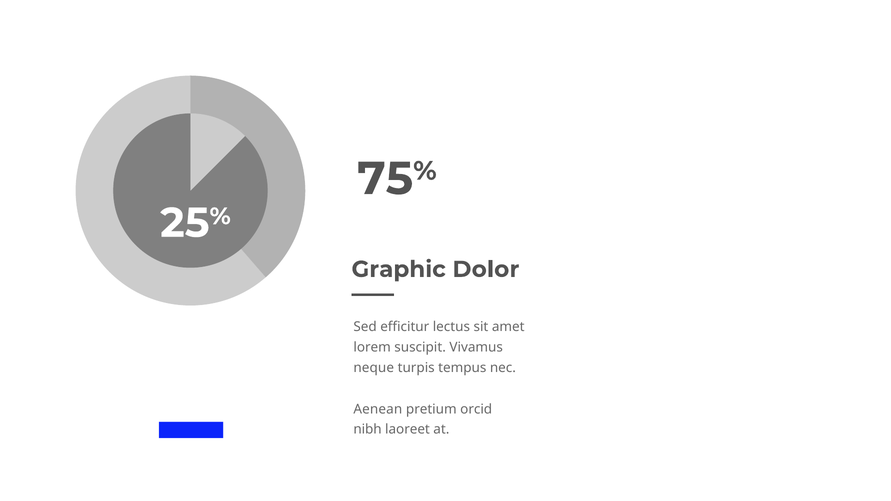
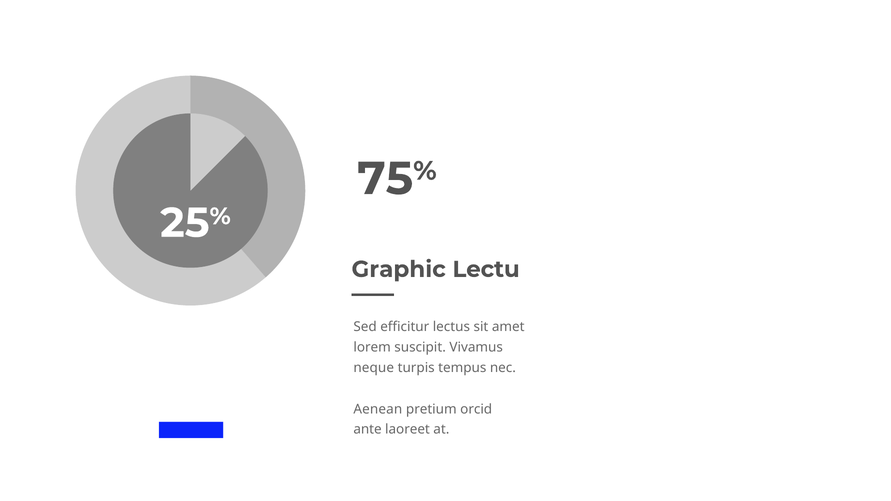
Dolor: Dolor -> Lectu
nibh: nibh -> ante
